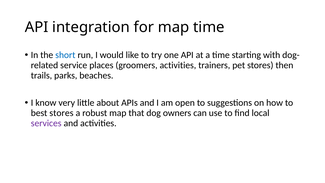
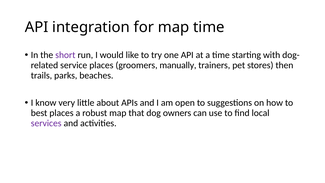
short colour: blue -> purple
groomers activities: activities -> manually
best stores: stores -> places
